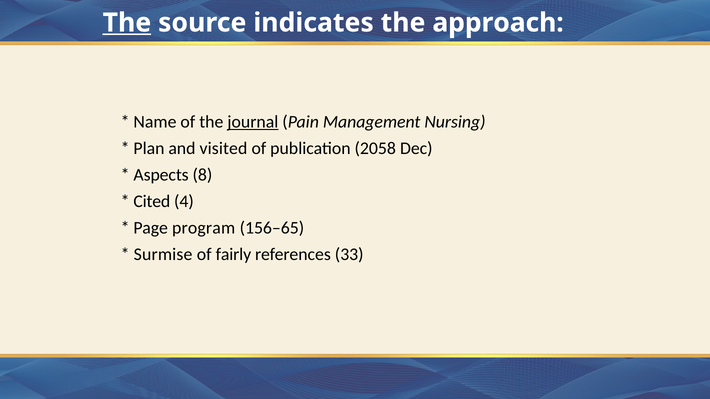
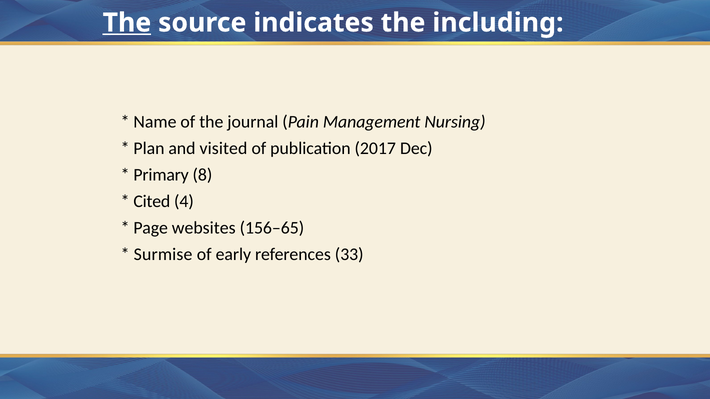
approach: approach -> including
journal underline: present -> none
2058: 2058 -> 2017
Aspects: Aspects -> Primary
program: program -> websites
fairly: fairly -> early
